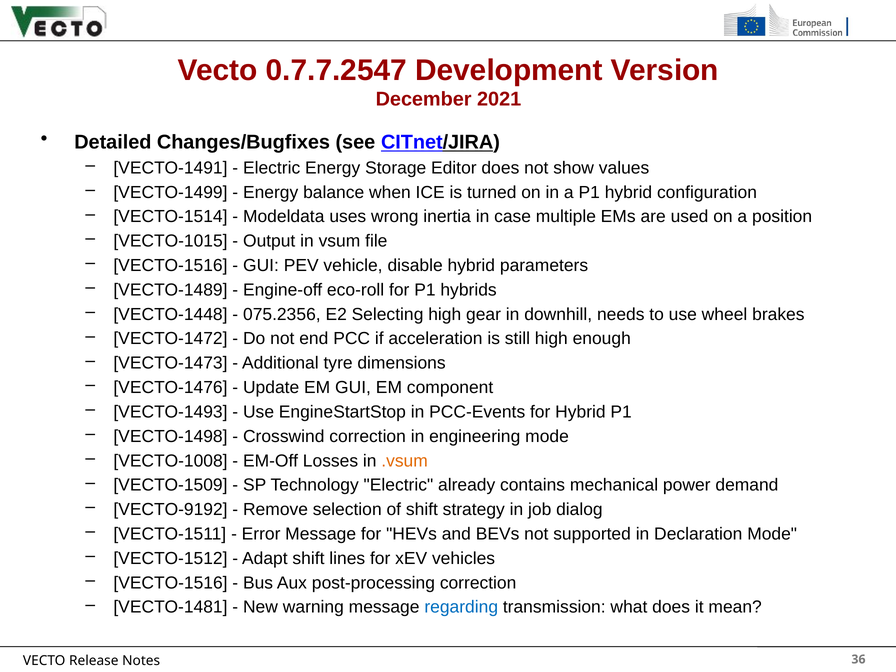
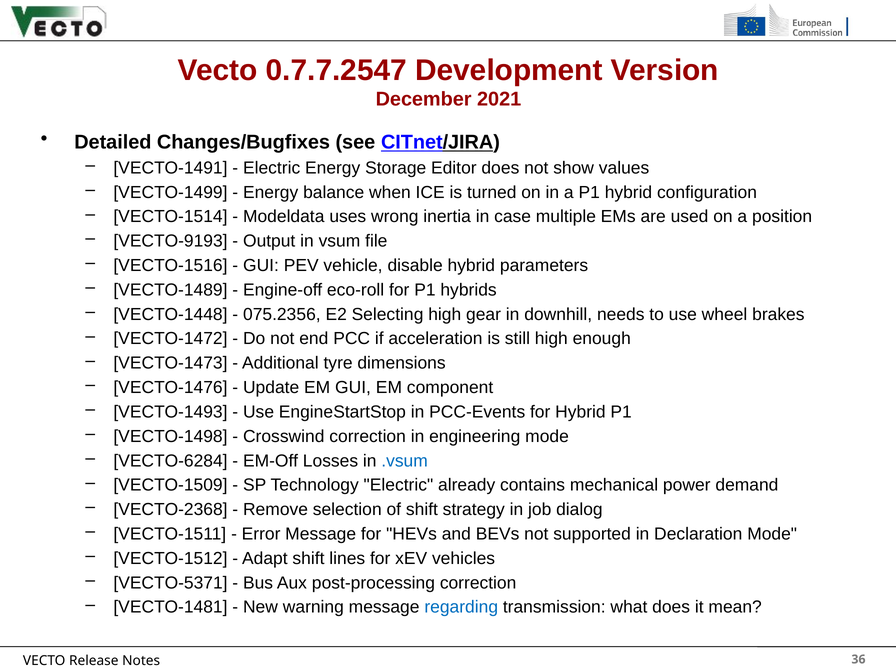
VECTO-1015: VECTO-1015 -> VECTO-9193
VECTO-1008: VECTO-1008 -> VECTO-6284
.vsum colour: orange -> blue
VECTO-9192: VECTO-9192 -> VECTO-2368
VECTO-1516 at (170, 583): VECTO-1516 -> VECTO-5371
